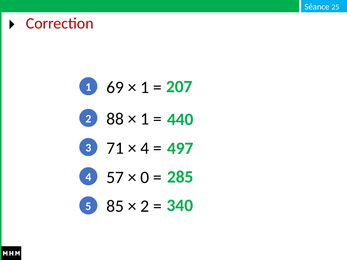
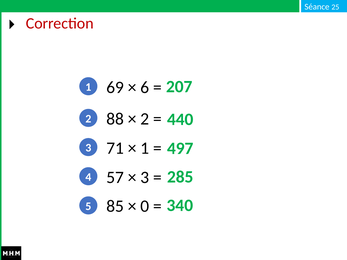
1 at (145, 87): 1 -> 6
1 at (145, 119): 1 -> 2
4 at (145, 148): 4 -> 1
0 at (145, 177): 0 -> 3
2 at (145, 206): 2 -> 0
